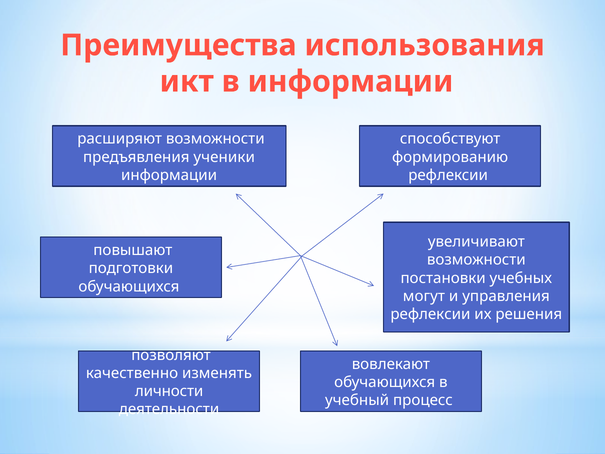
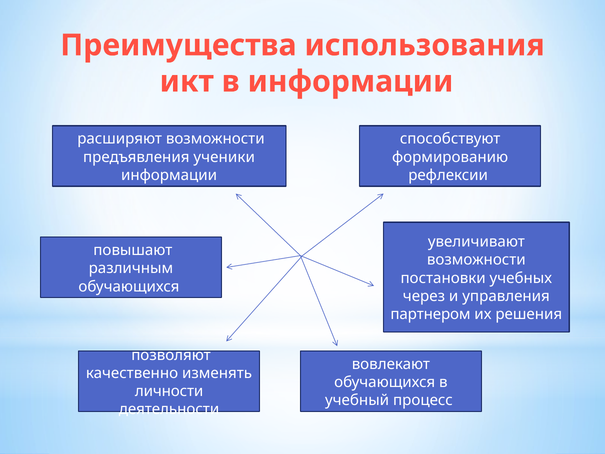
подготовки: подготовки -> различным
могут: могут -> через
рефлексии at (430, 314): рефлексии -> партнером
